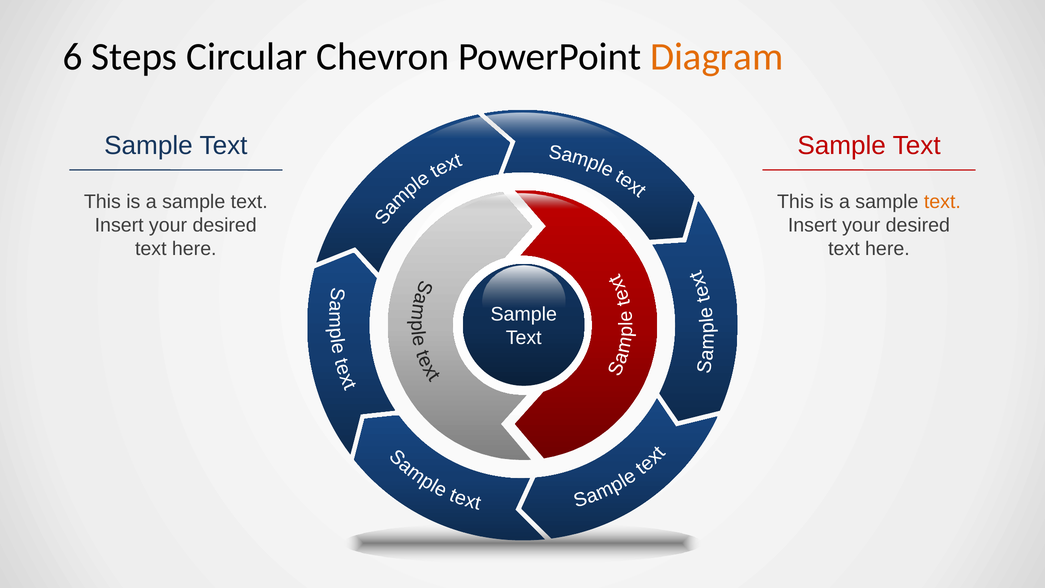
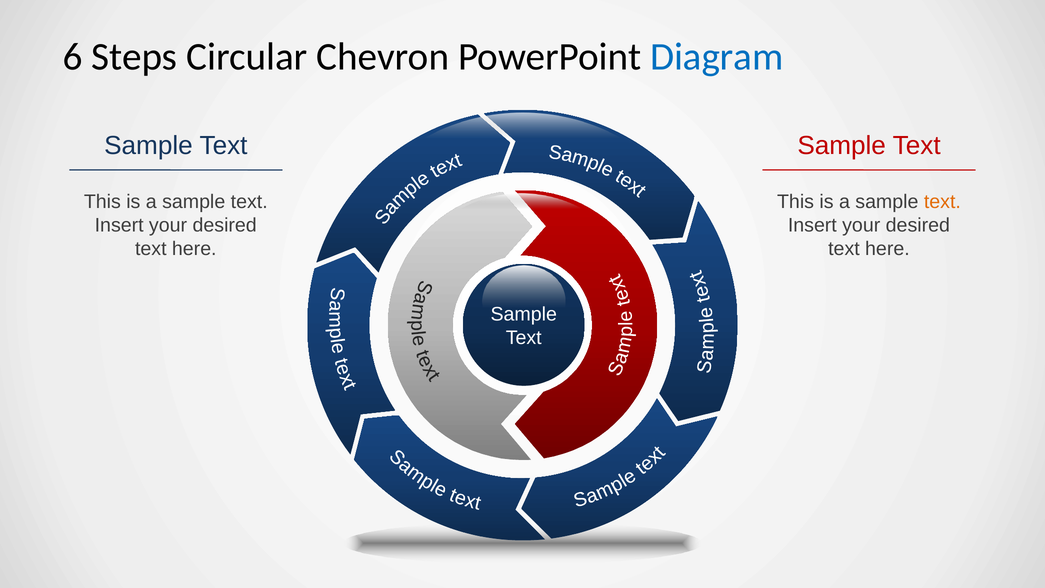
Diagram colour: orange -> blue
